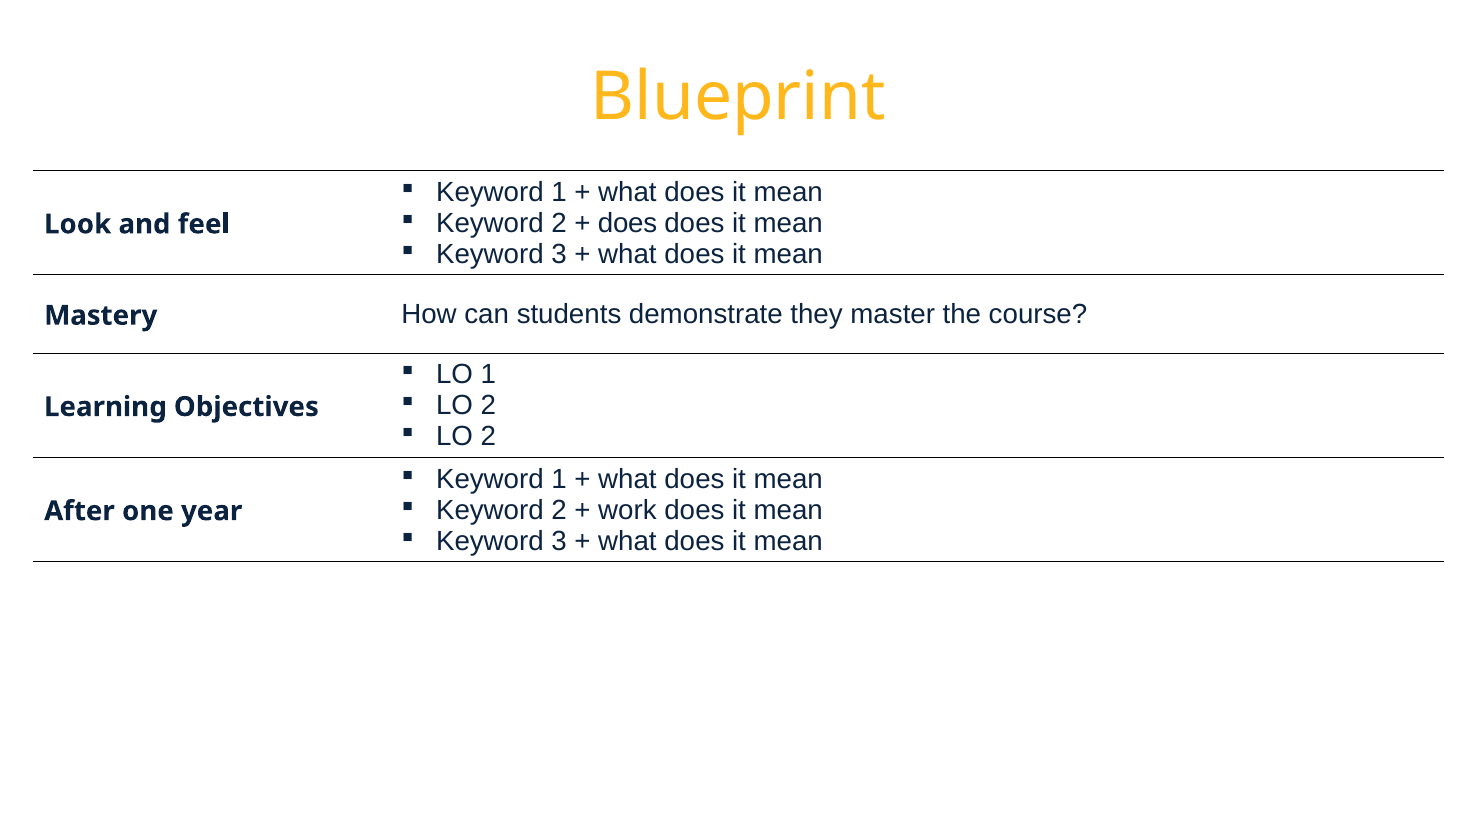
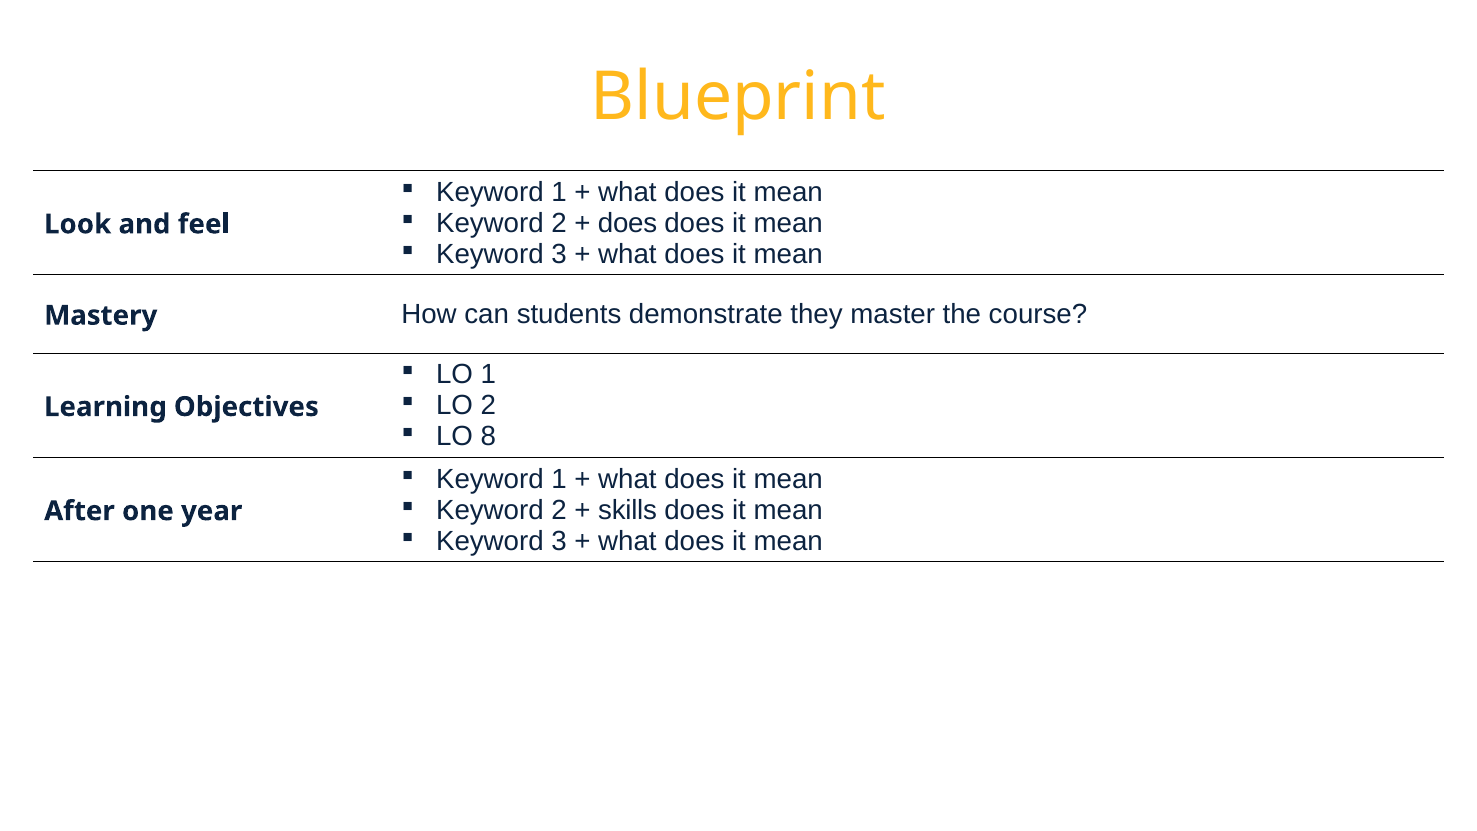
2 at (488, 437): 2 -> 8
work: work -> skills
